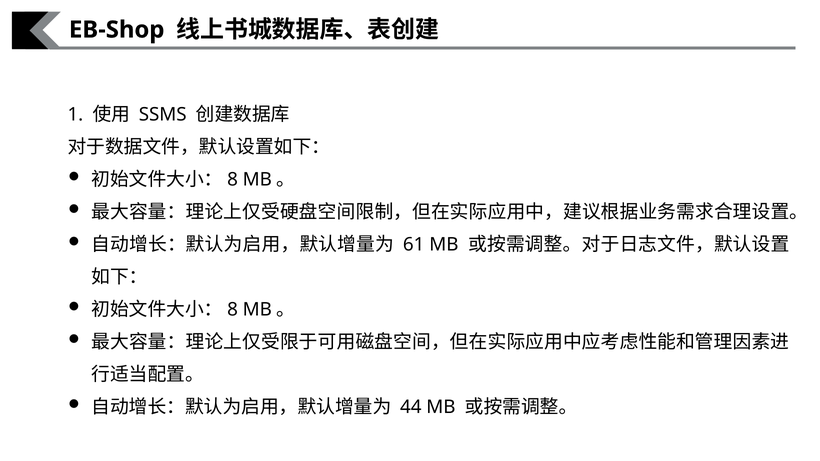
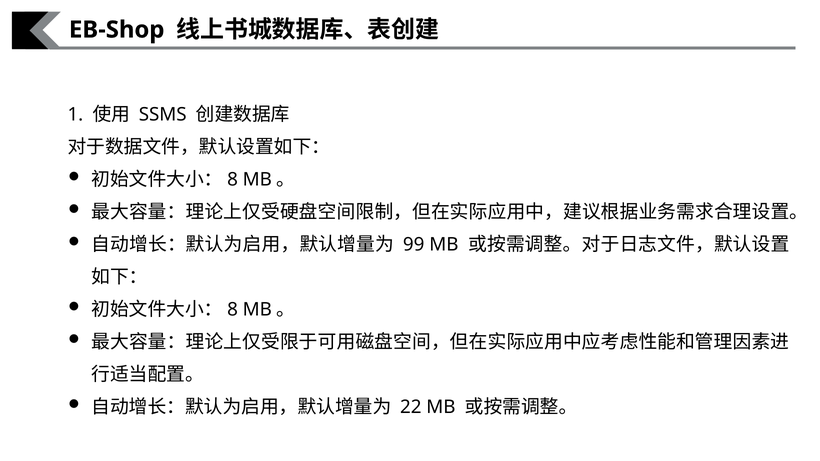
61: 61 -> 99
44: 44 -> 22
